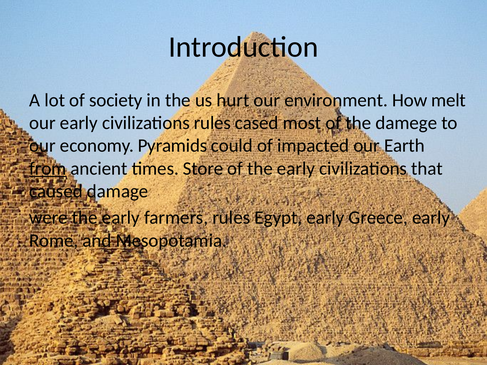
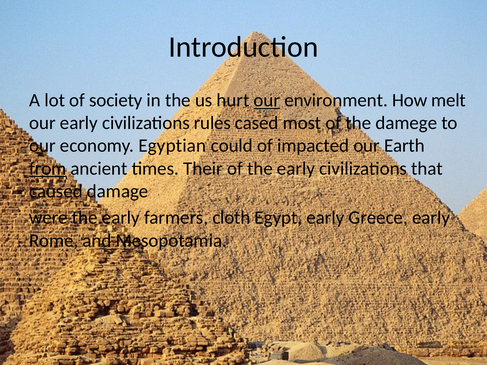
our at (267, 100) underline: none -> present
Pyramids: Pyramids -> Egyptian
Store: Store -> Their
farmers rules: rules -> cloth
